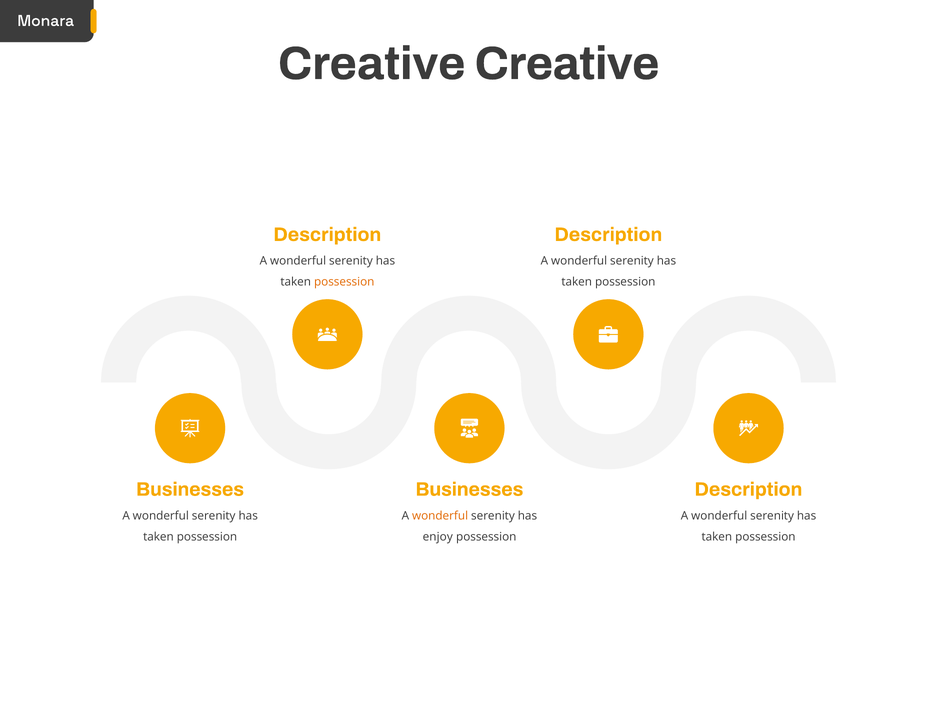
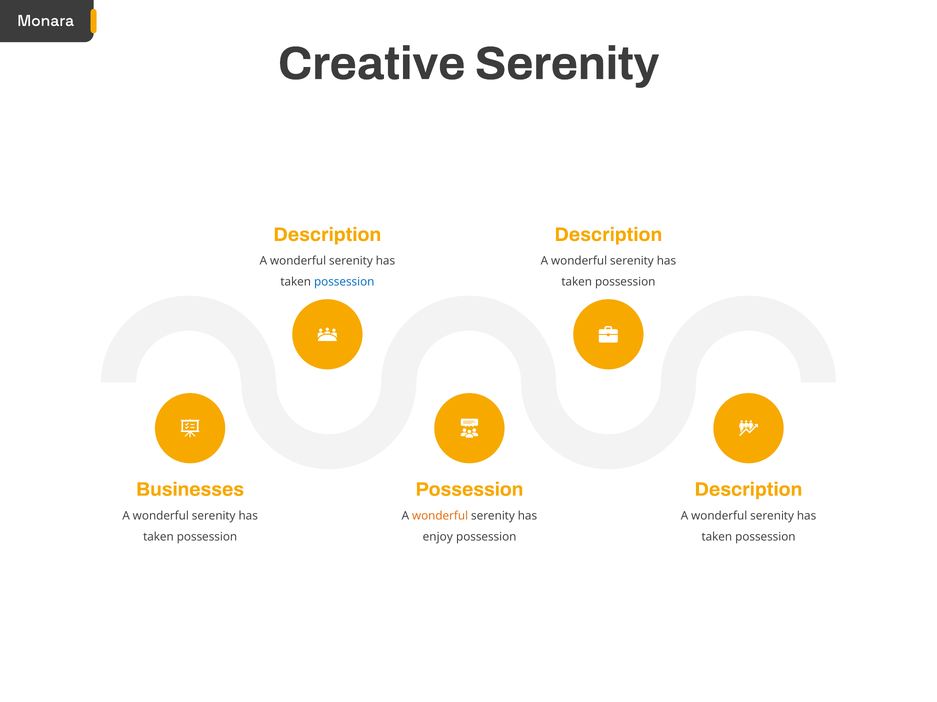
Creative Creative: Creative -> Serenity
possession at (344, 282) colour: orange -> blue
Businesses at (469, 490): Businesses -> Possession
